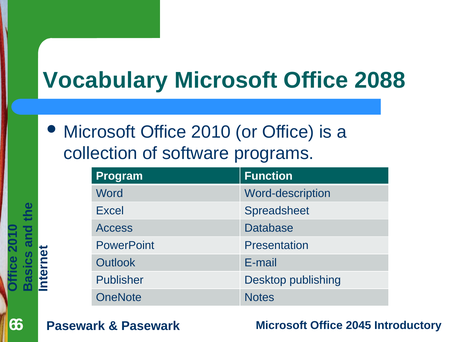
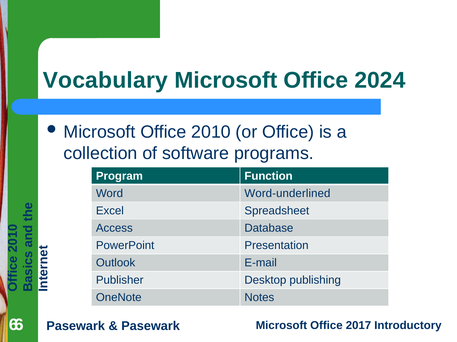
2088: 2088 -> 2024
Word-description: Word-description -> Word-underlined
2045: 2045 -> 2017
